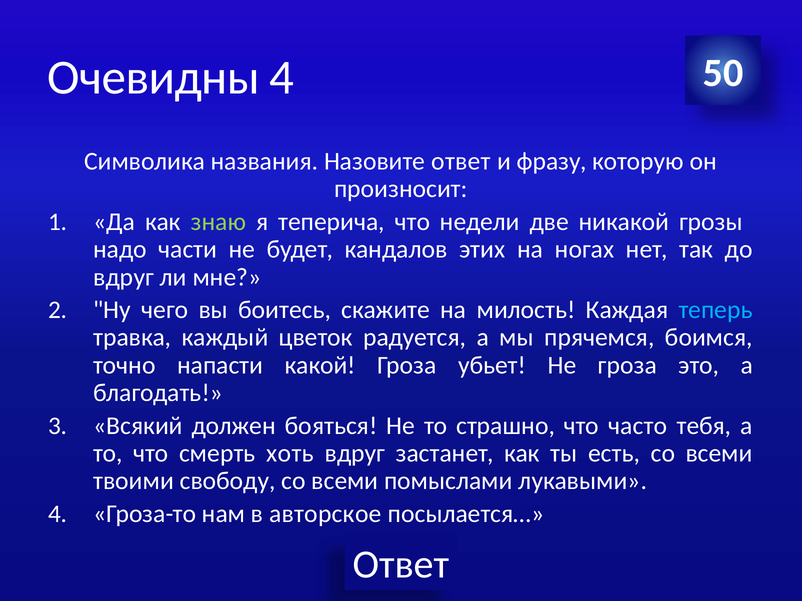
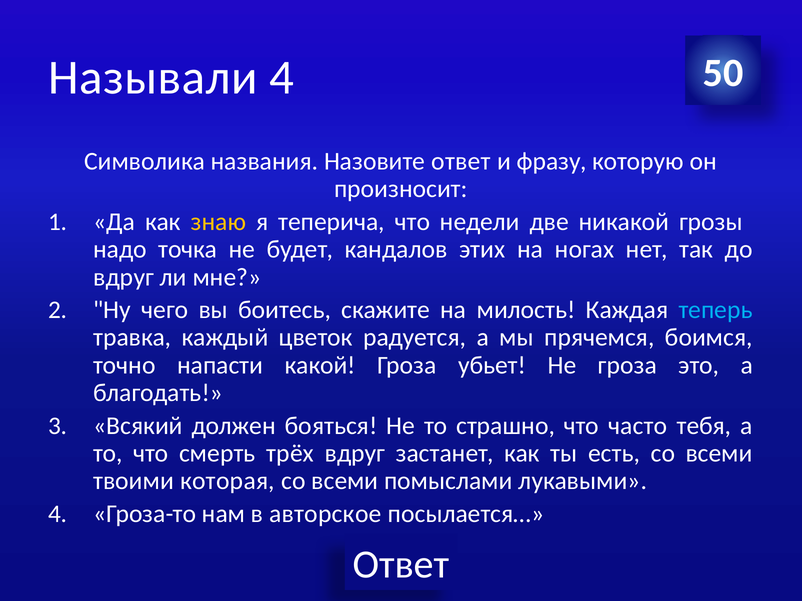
Очевидны: Очевидны -> Называли
знаю colour: light green -> yellow
части: части -> точка
хоть: хоть -> трёх
свободу: свободу -> которая
